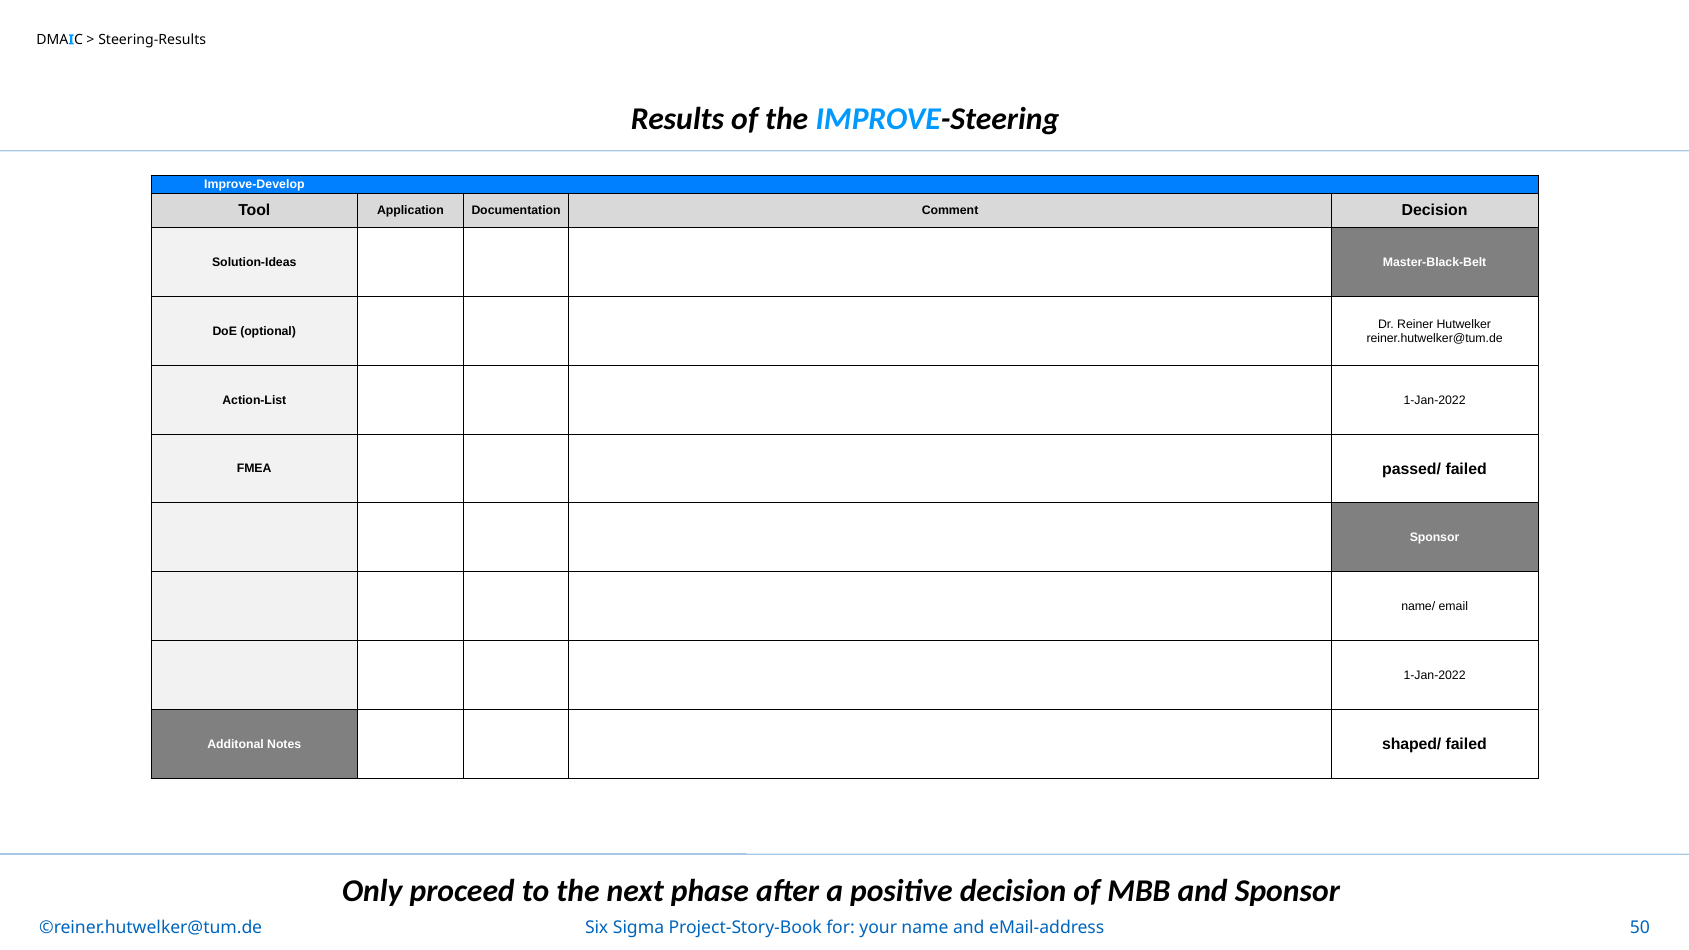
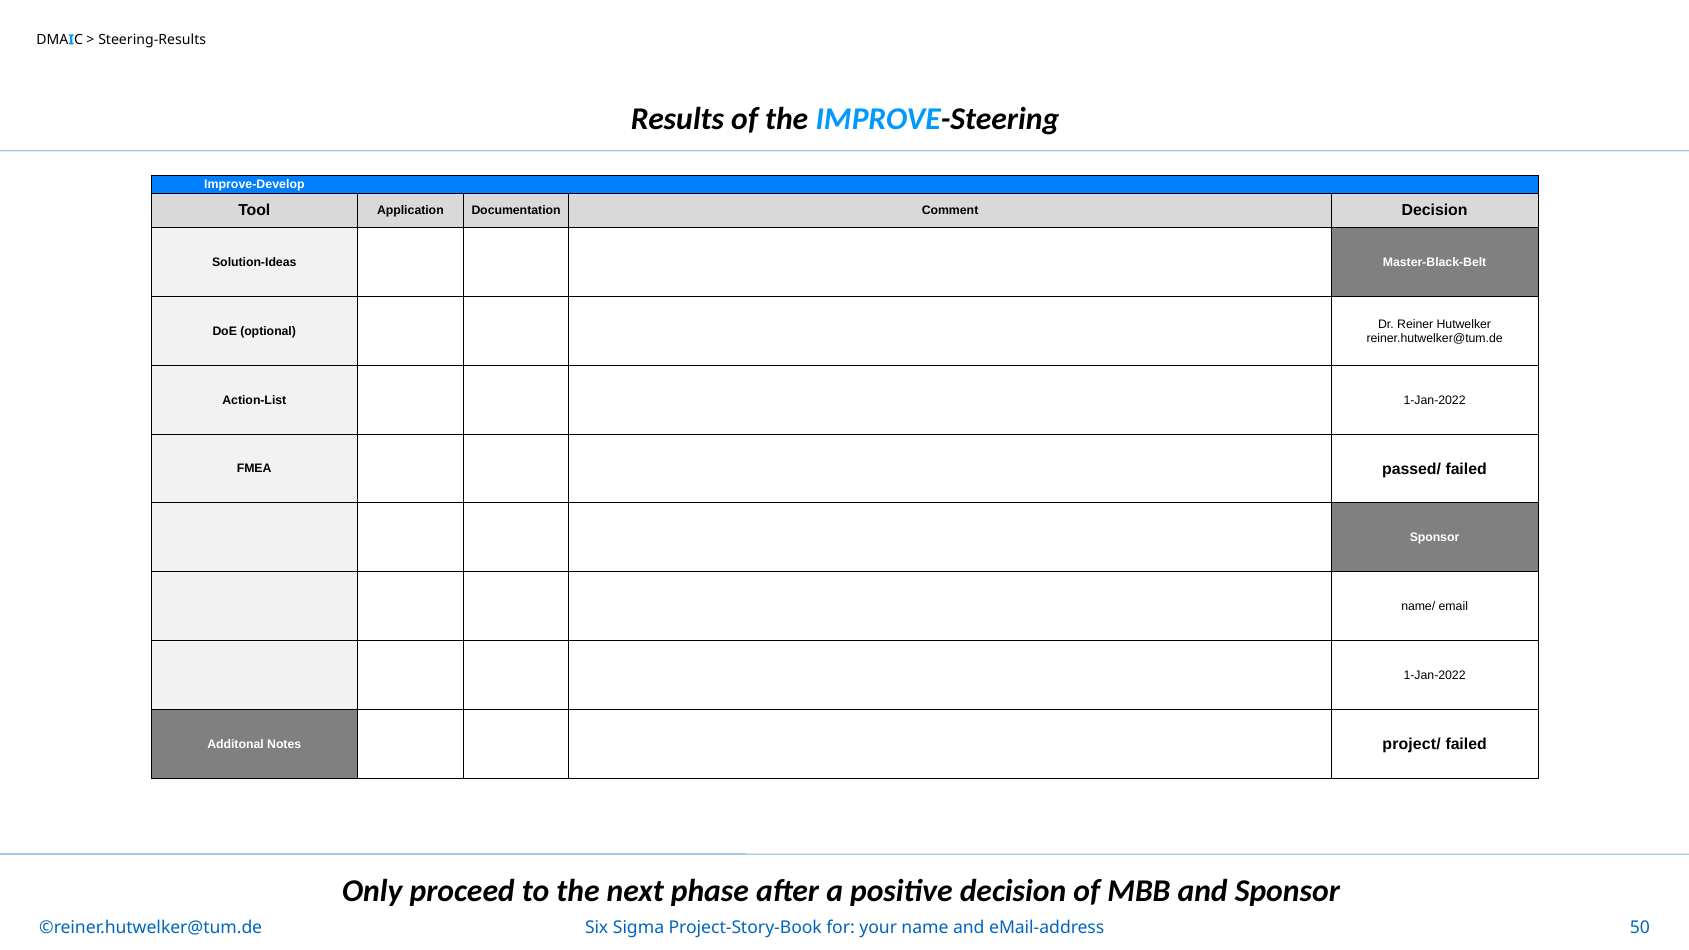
shaped/: shaped/ -> project/
